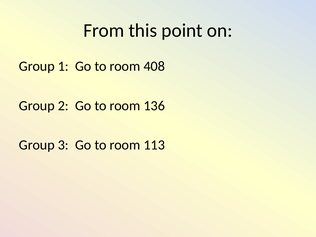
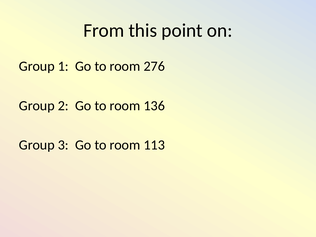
408: 408 -> 276
